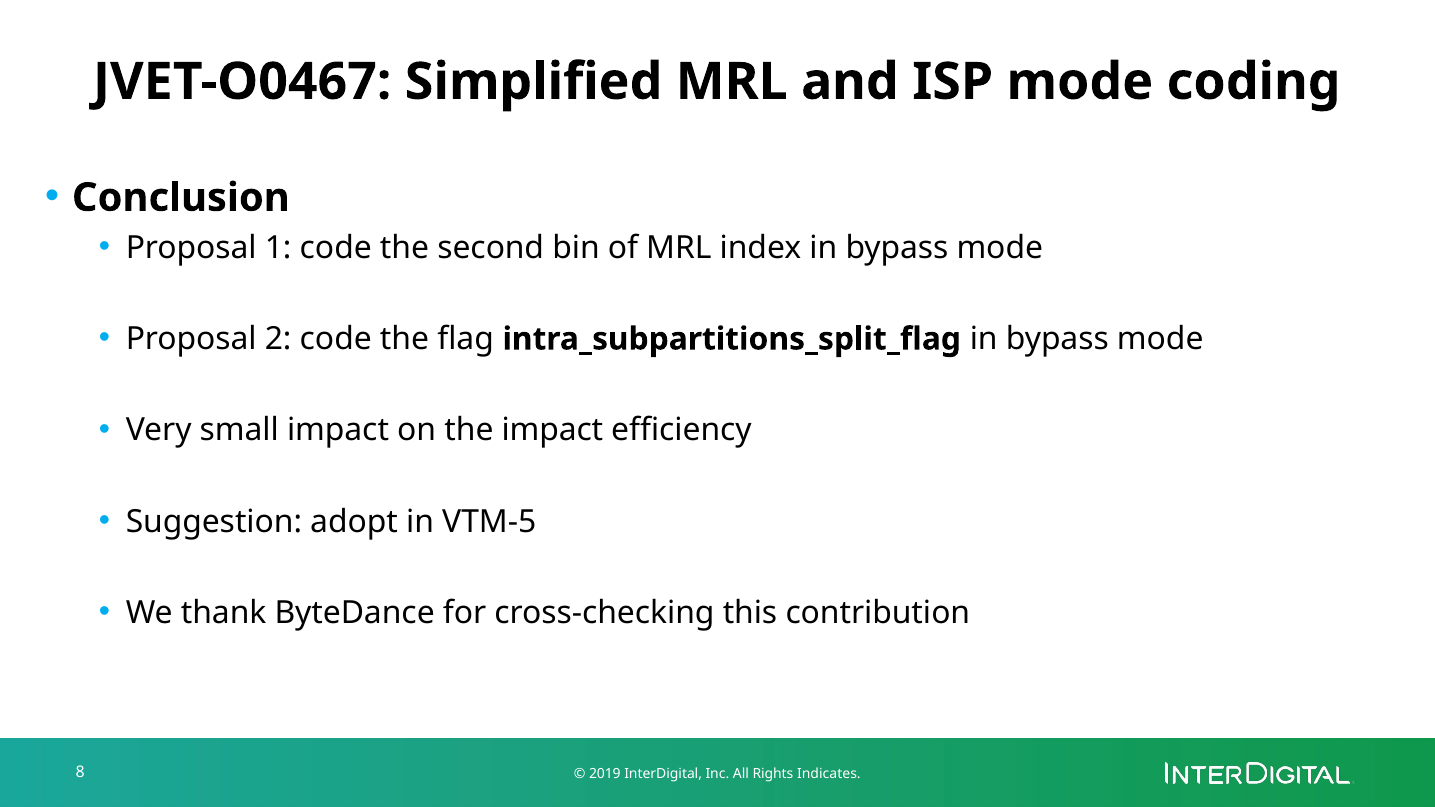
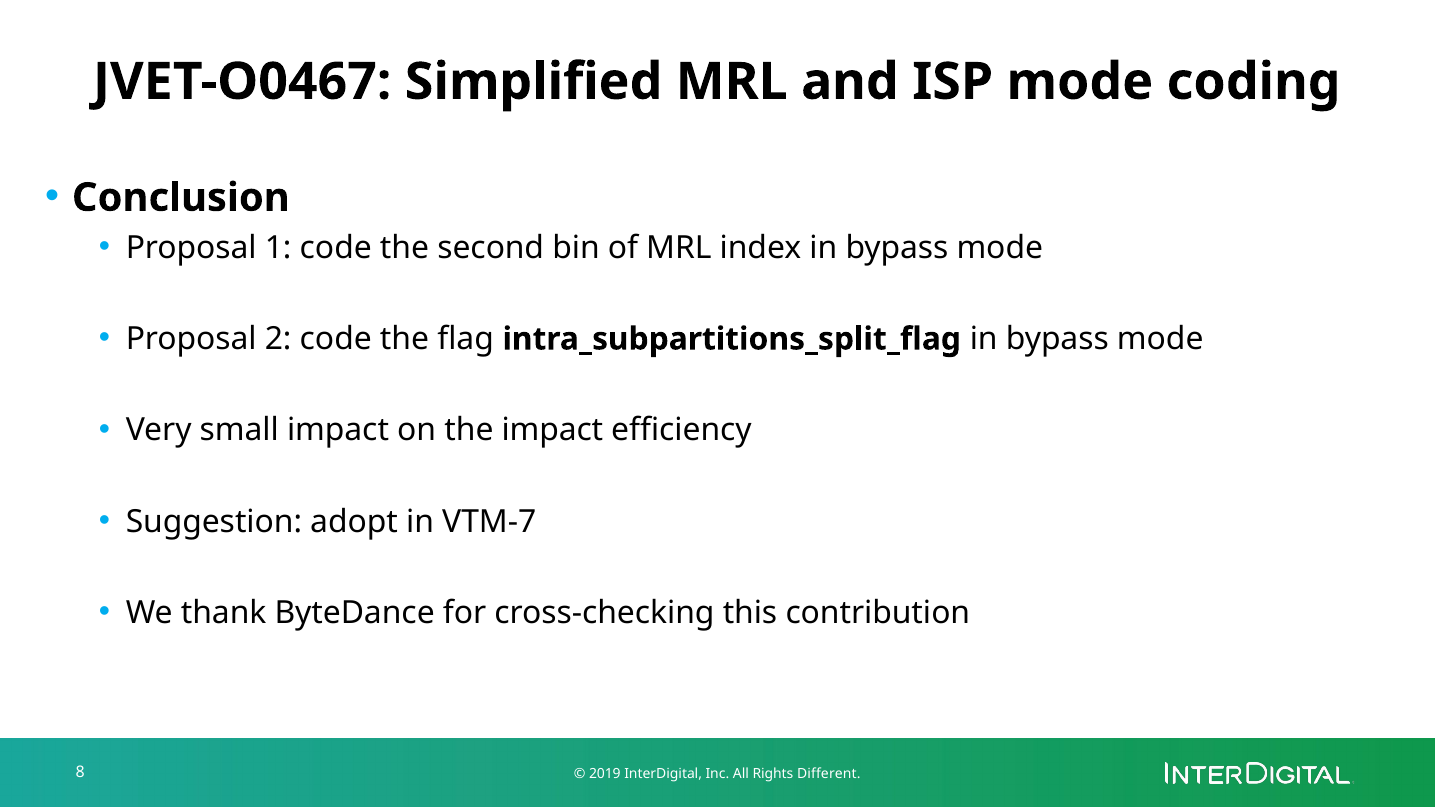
VTM-5: VTM-5 -> VTM-7
Indicates: Indicates -> Different
